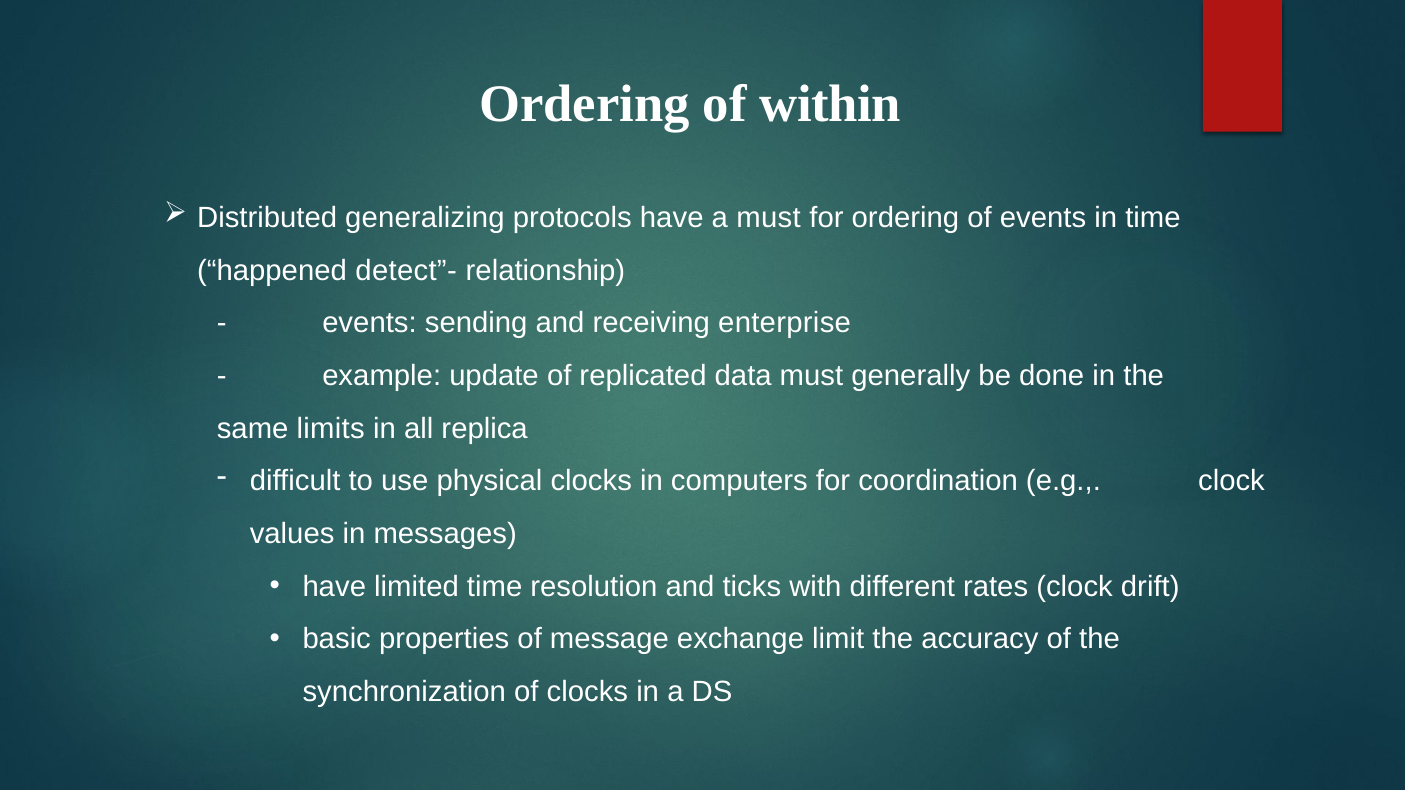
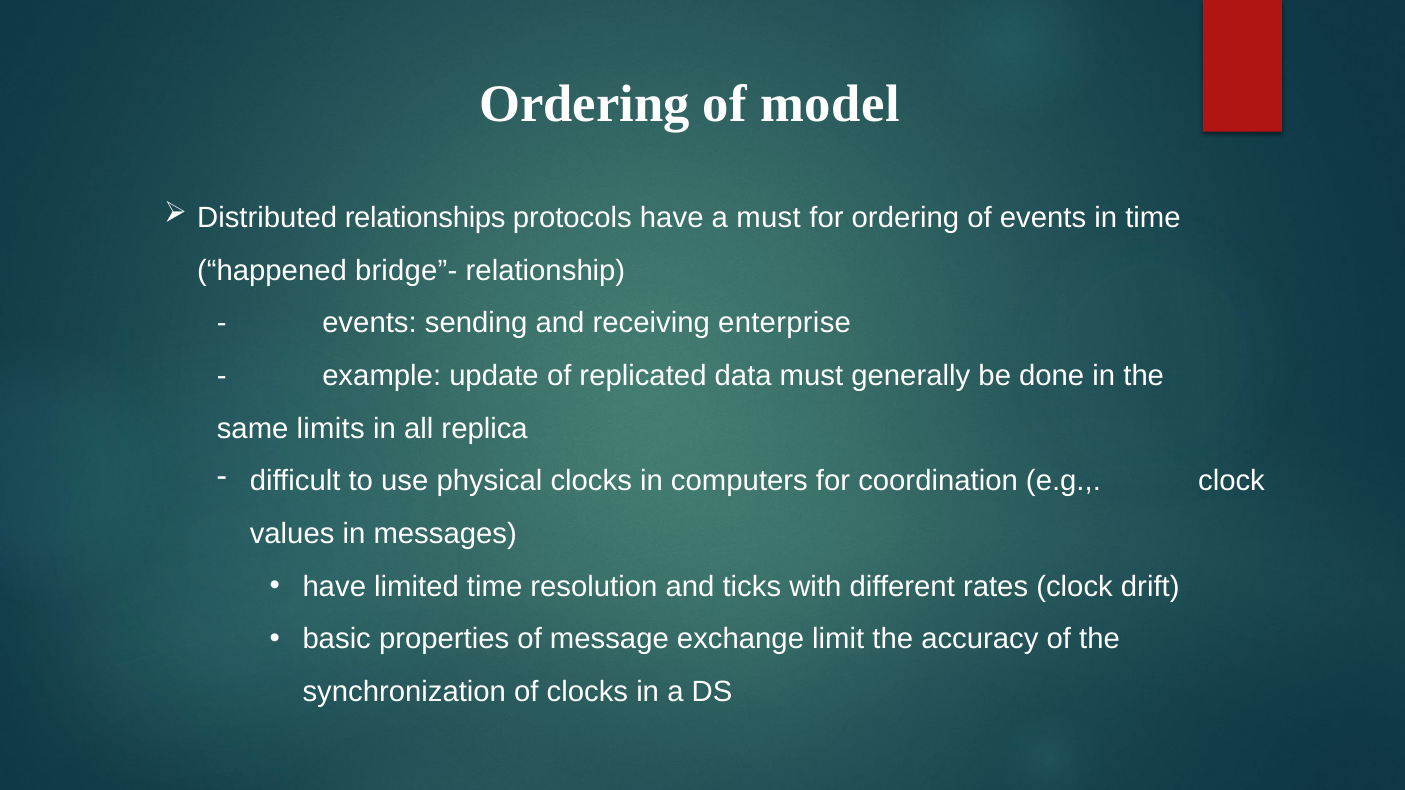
within: within -> model
generalizing: generalizing -> relationships
detect”-: detect”- -> bridge”-
